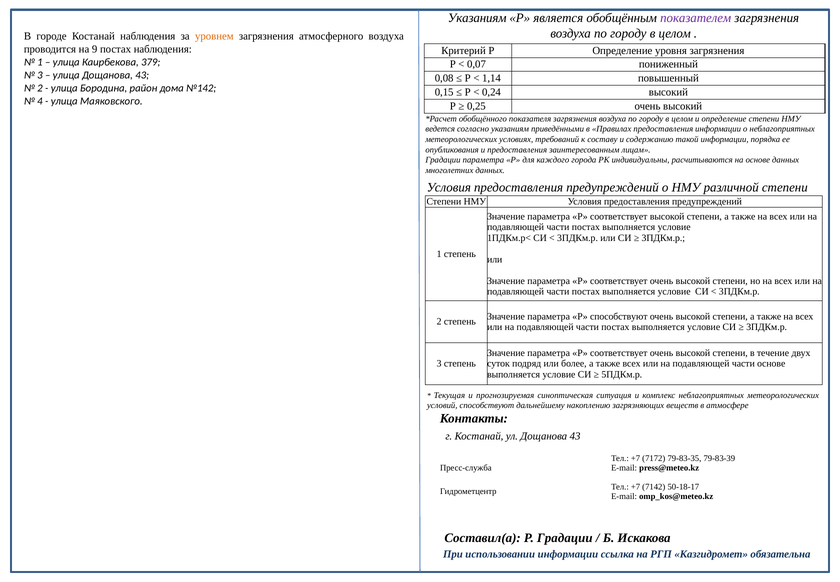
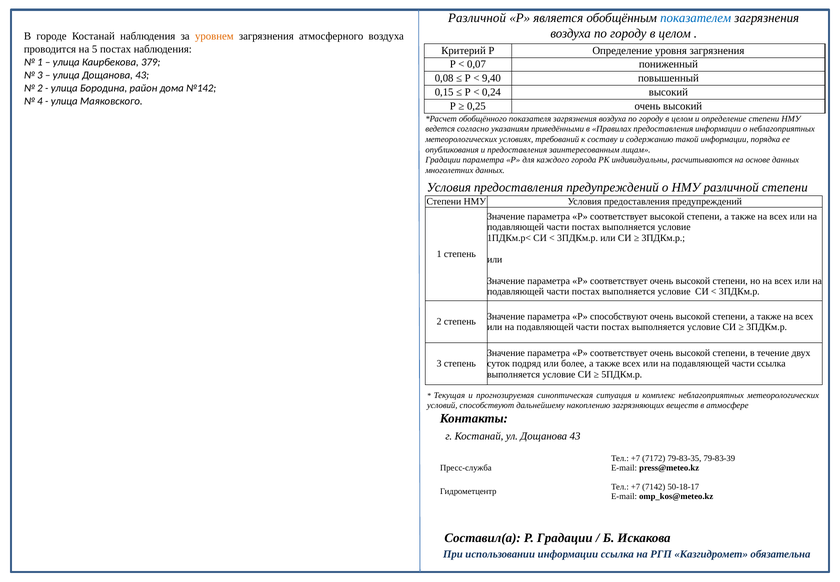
Указаниям at (477, 18): Указаниям -> Различной
показателем colour: purple -> blue
9: 9 -> 5
1,14: 1,14 -> 9,40
части основе: основе -> ссылка
